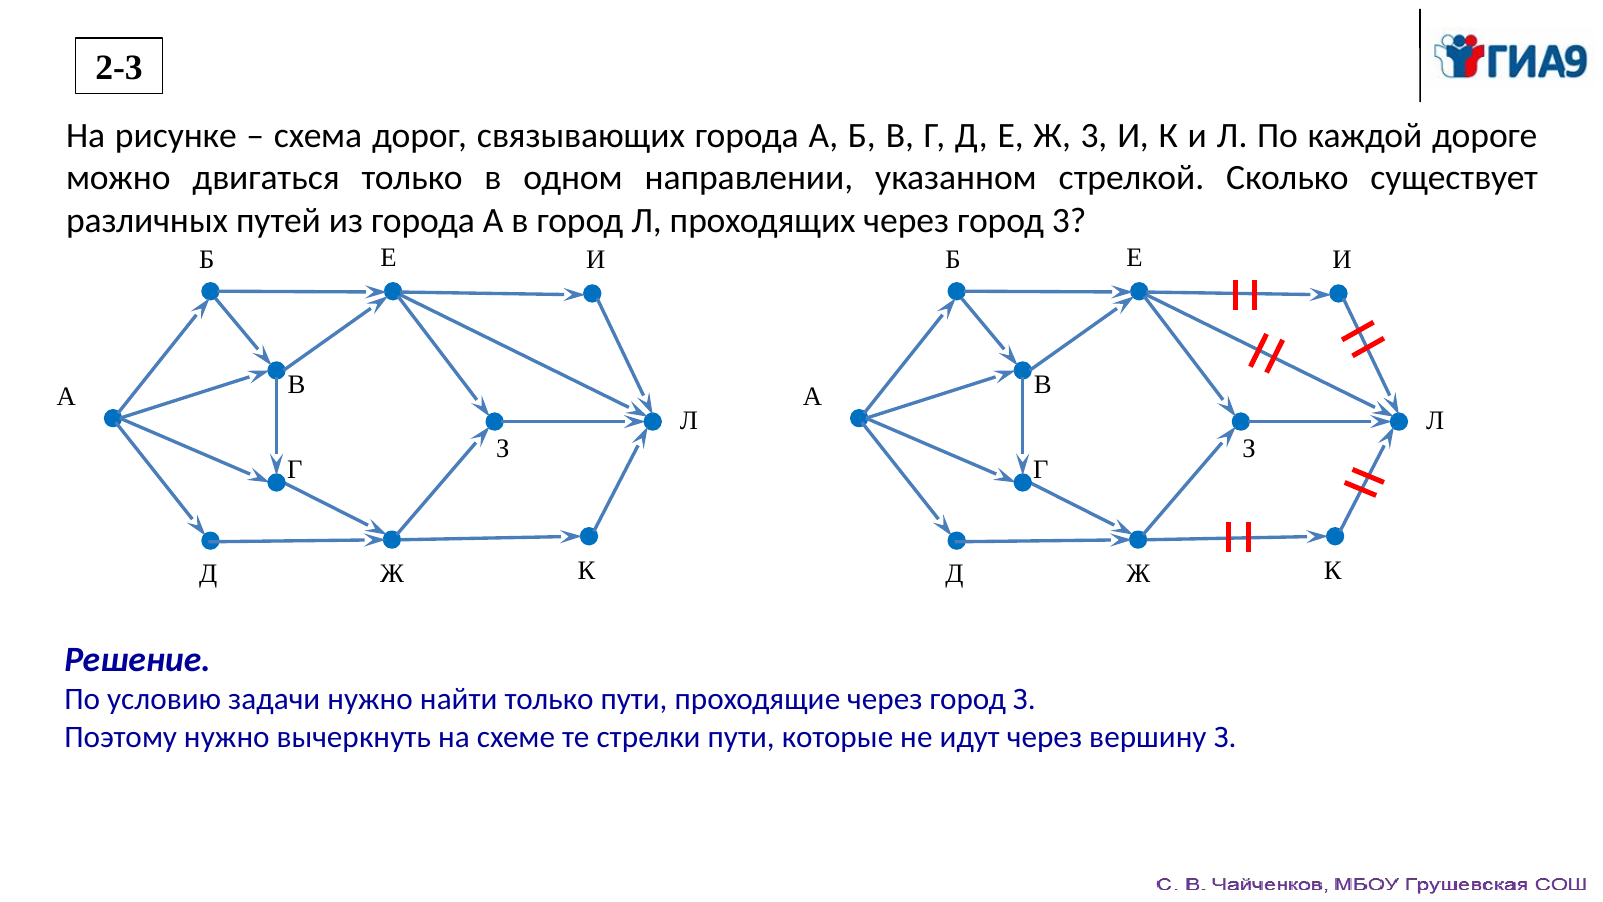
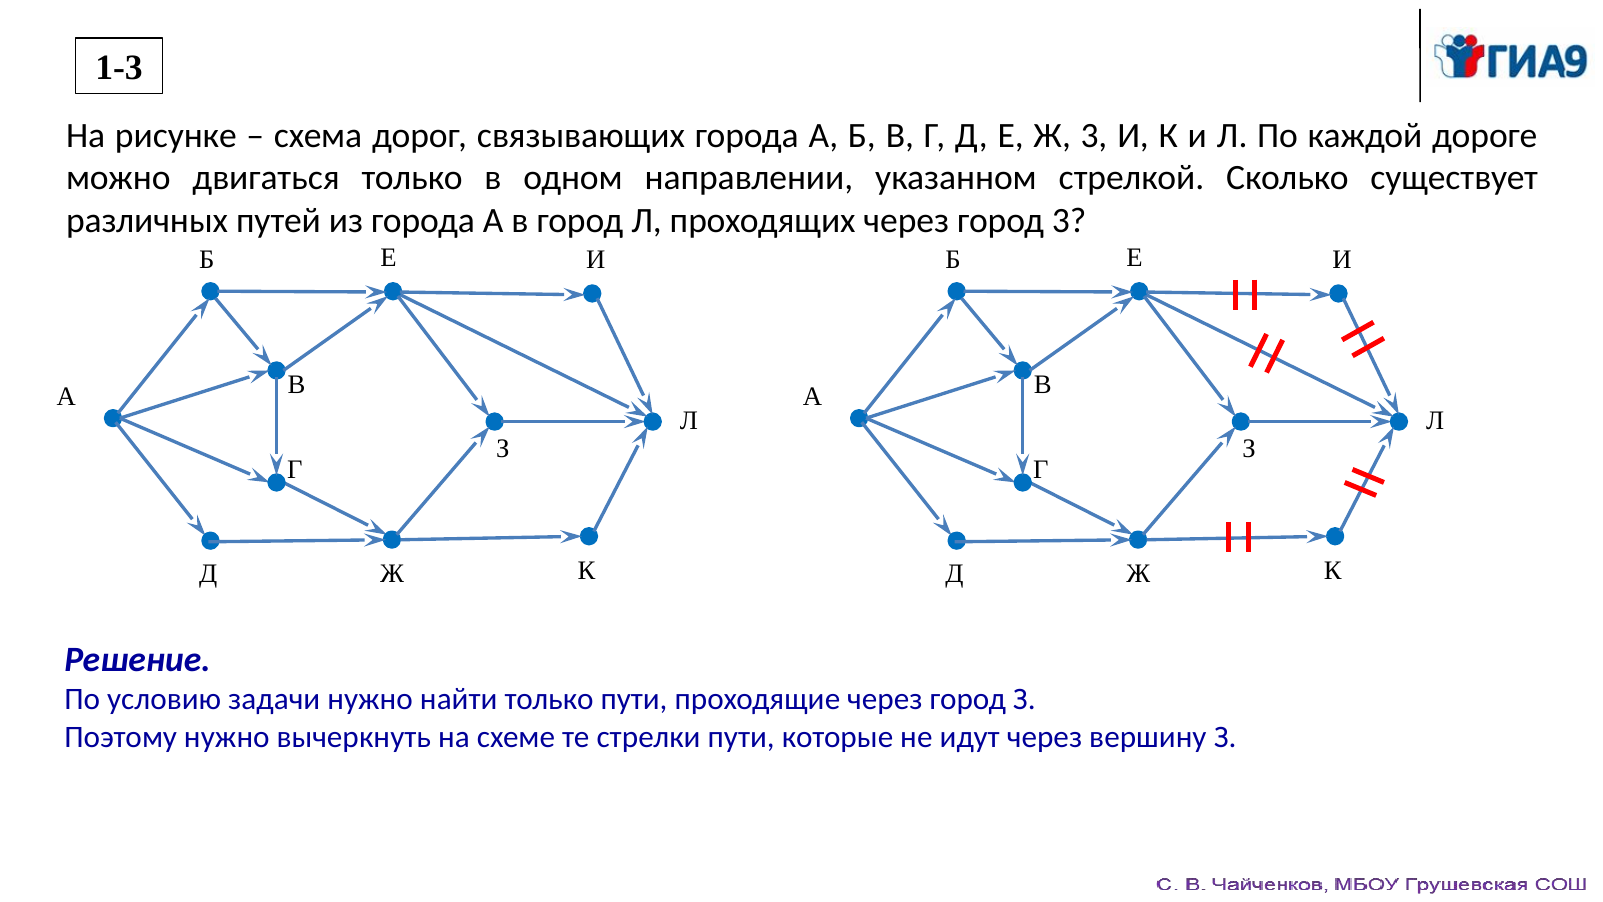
2-3: 2-3 -> 1-3
